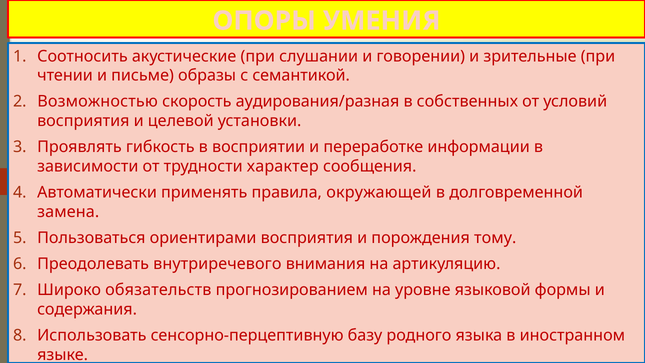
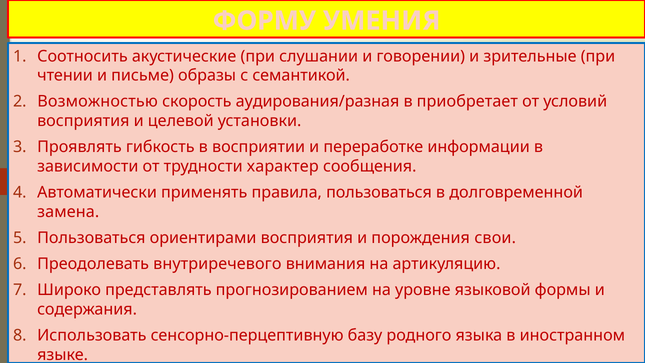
ОПОРЫ: ОПОРЫ -> ФОРМУ
собственных: собственных -> приобретает
правила окружающей: окружающей -> пользоваться
тому: тому -> свои
обязательств: обязательств -> представлять
